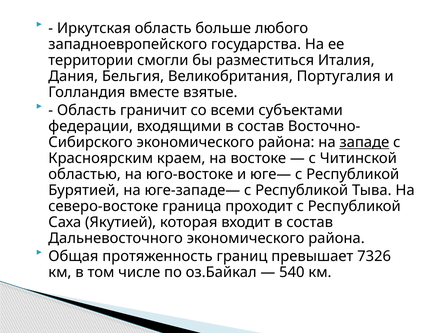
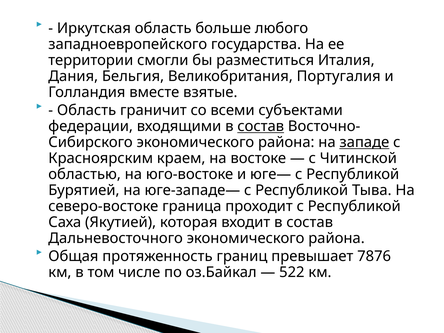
состав at (261, 126) underline: none -> present
7326: 7326 -> 7876
540: 540 -> 522
